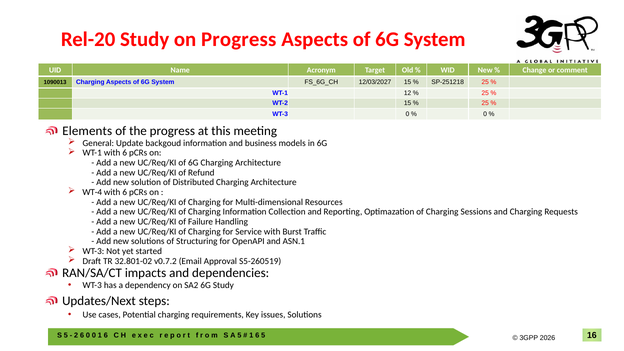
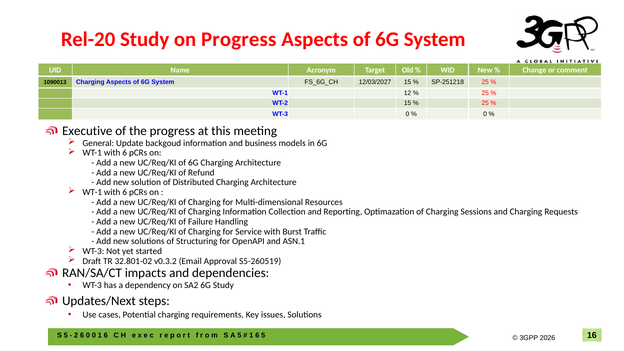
Elements: Elements -> Executive
WT-4 at (92, 192): WT-4 -> WT-1
v0.7.2: v0.7.2 -> v0.3.2
